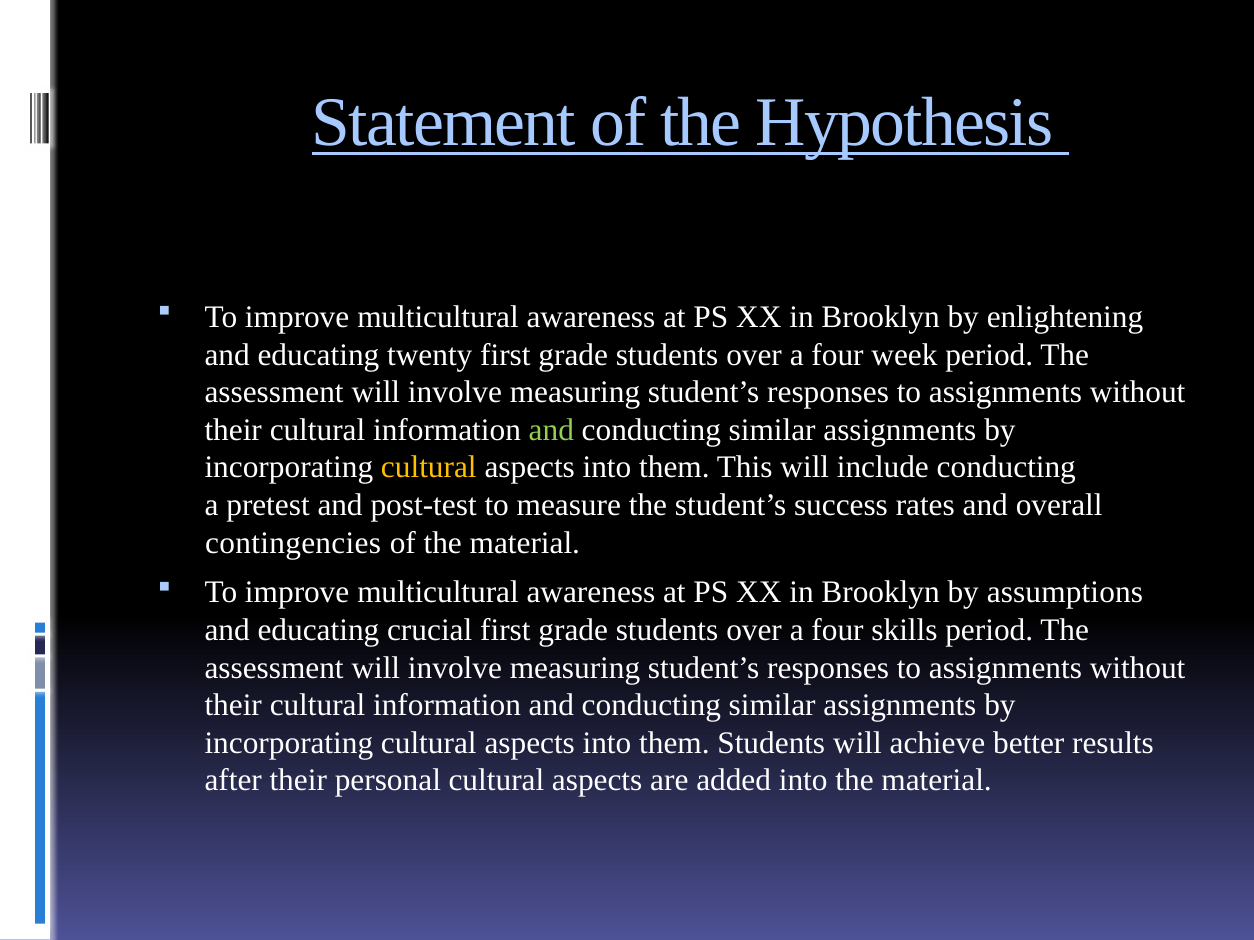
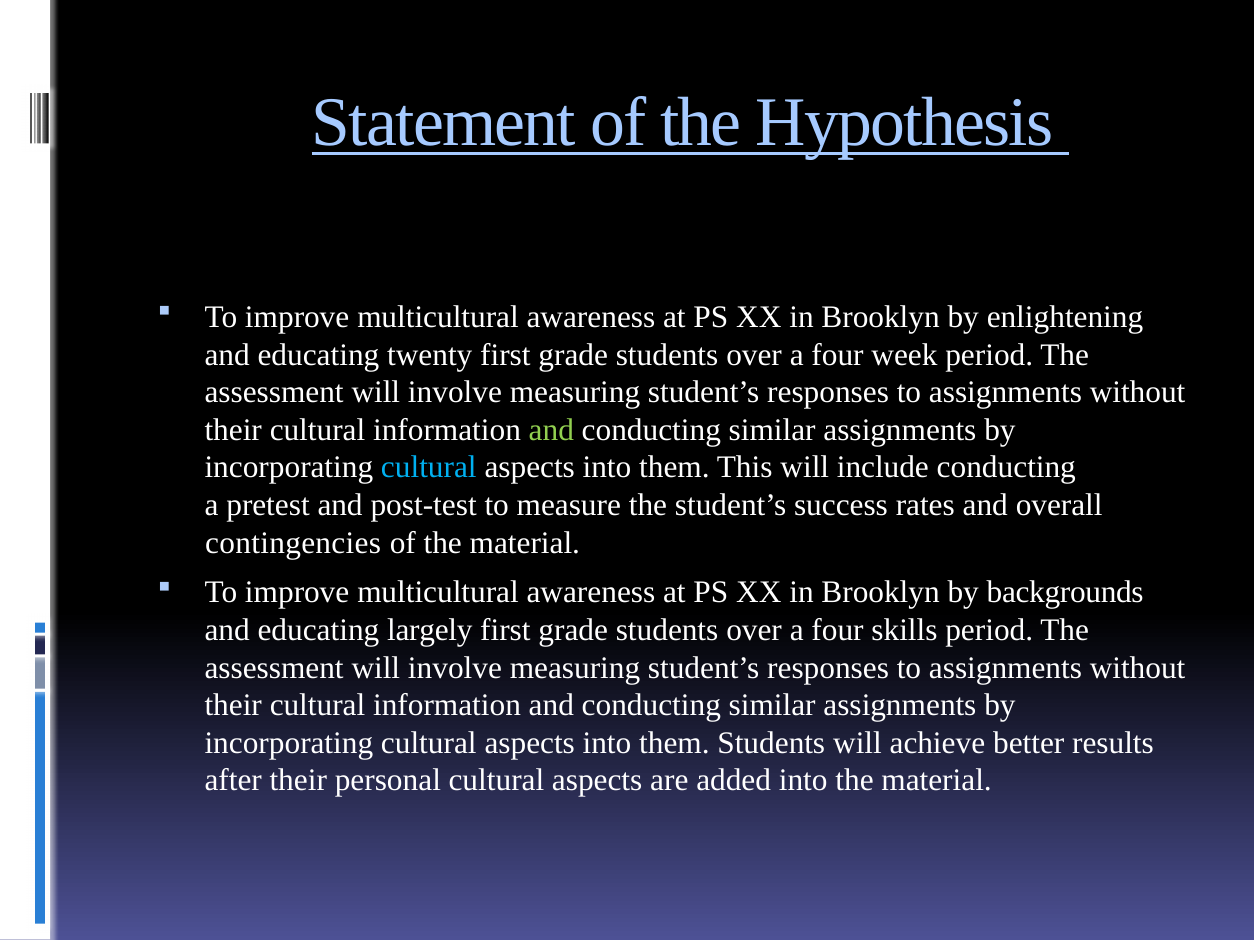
cultural at (429, 468) colour: yellow -> light blue
assumptions: assumptions -> backgrounds
crucial: crucial -> largely
